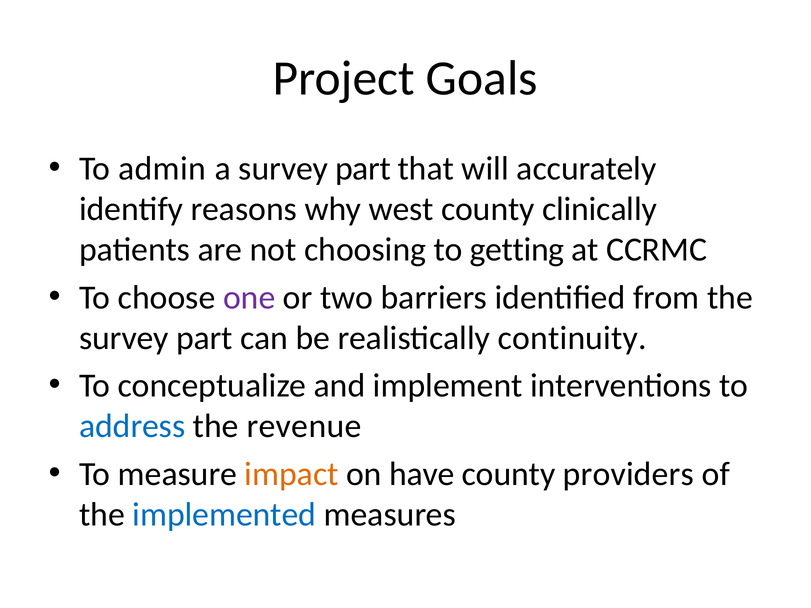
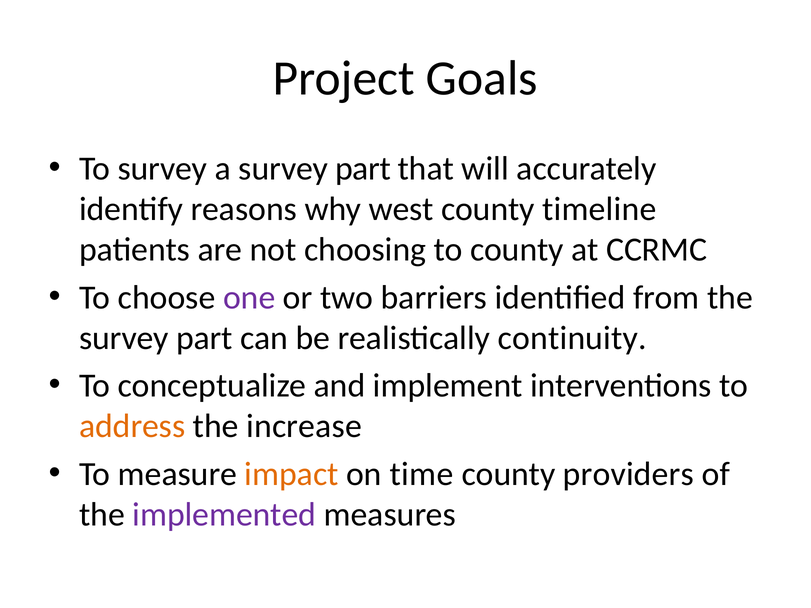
To admin: admin -> survey
clinically: clinically -> timeline
to getting: getting -> county
address colour: blue -> orange
revenue: revenue -> increase
have: have -> time
implemented colour: blue -> purple
